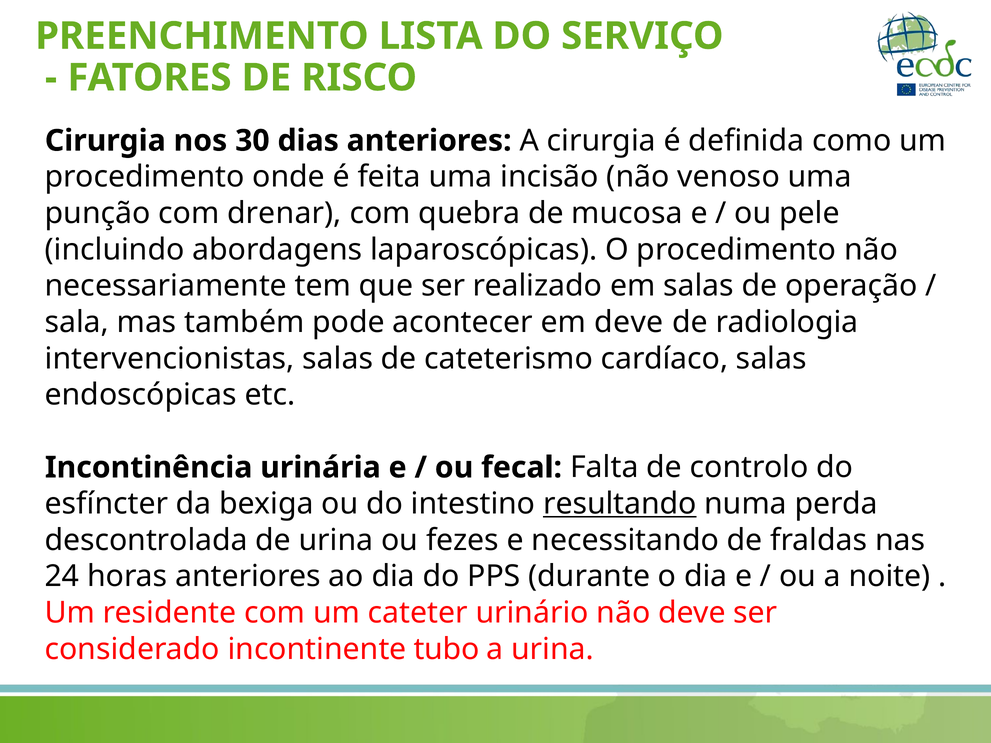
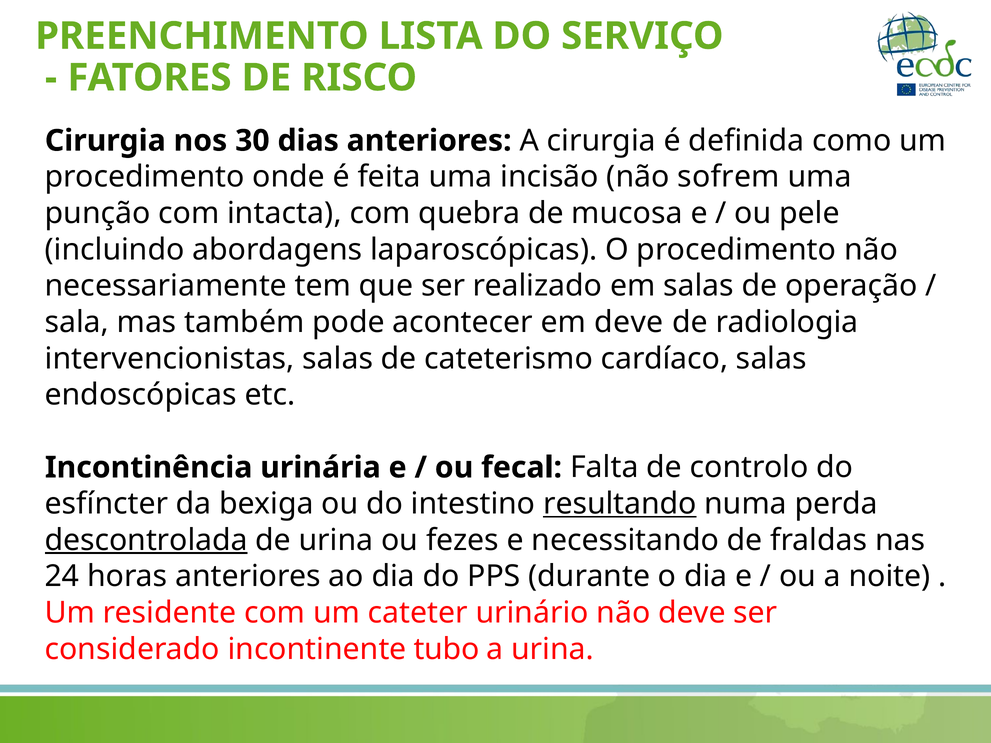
venoso: venoso -> sofrem
drenar: drenar -> intacta
descontrolada underline: none -> present
